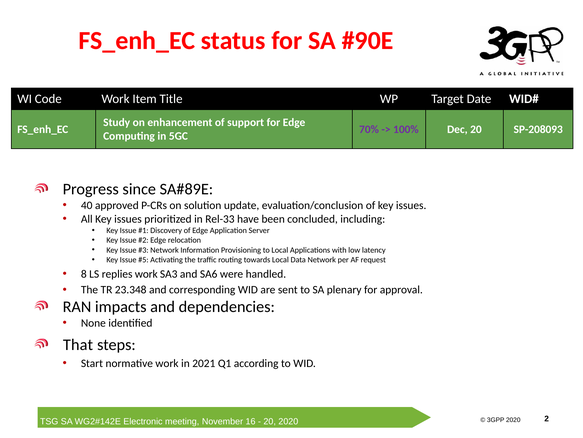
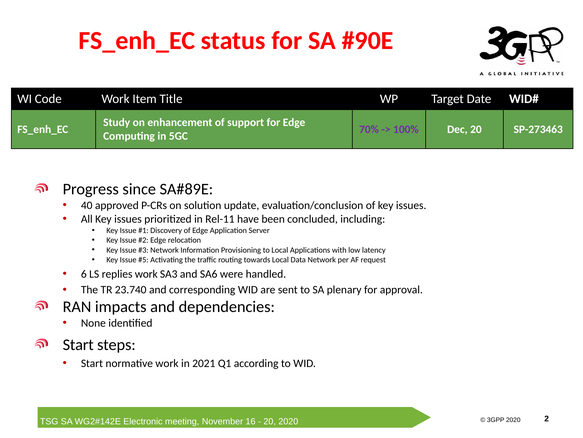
SP-208093: SP-208093 -> SP-273463
Rel-33: Rel-33 -> Rel-11
8: 8 -> 6
23.348: 23.348 -> 23.740
That at (78, 344): That -> Start
